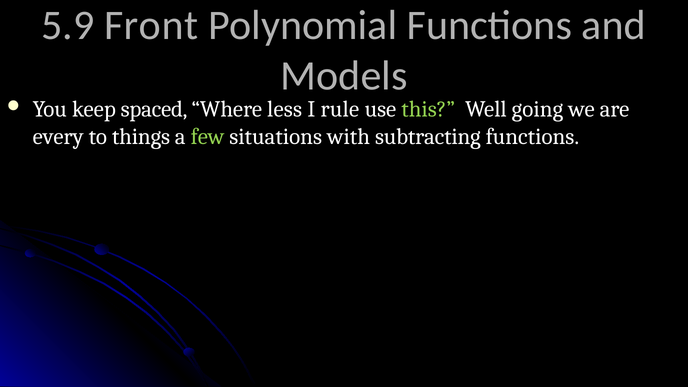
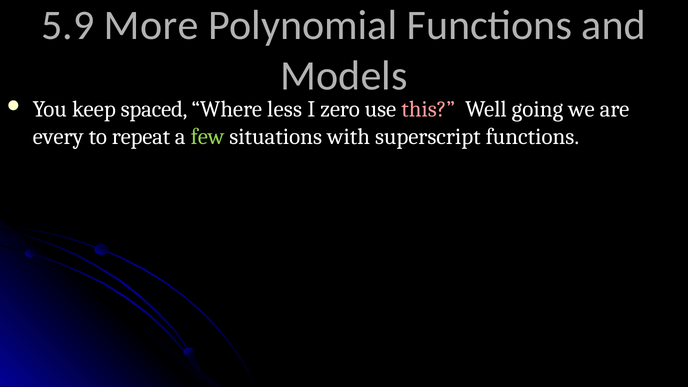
Front: Front -> More
rule: rule -> zero
this colour: light green -> pink
things: things -> repeat
subtracting: subtracting -> superscript
